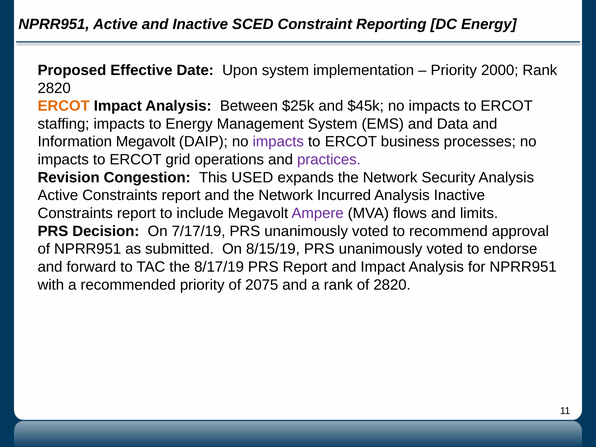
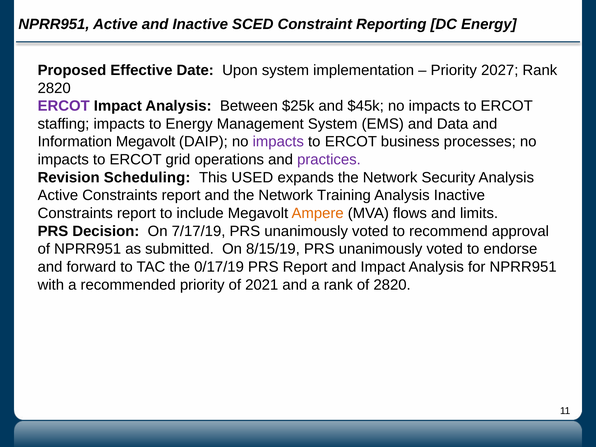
2000: 2000 -> 2027
ERCOT at (64, 106) colour: orange -> purple
Congestion: Congestion -> Scheduling
Incurred: Incurred -> Training
Ampere colour: purple -> orange
8/17/19: 8/17/19 -> 0/17/19
2075: 2075 -> 2021
